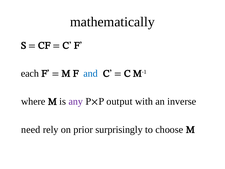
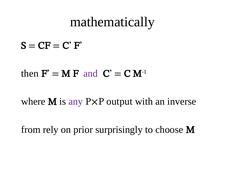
each: each -> then
and colour: blue -> purple
need: need -> from
